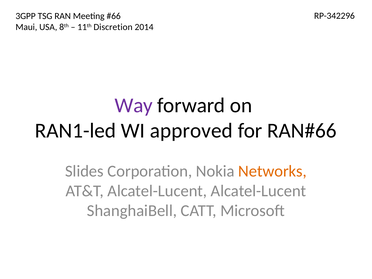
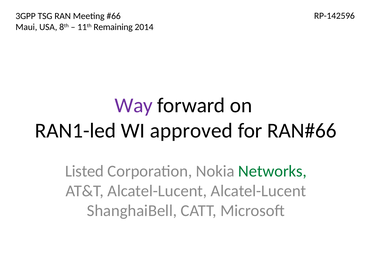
RP-342296: RP-342296 -> RP-142596
Discretion: Discretion -> Remaining
Slides: Slides -> Listed
Networks colour: orange -> green
